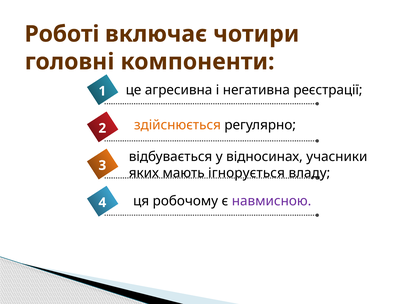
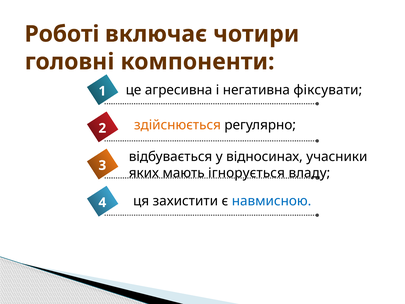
реєстрації: реєстрації -> фіксувати
робочому: робочому -> захистити
навмисною colour: purple -> blue
